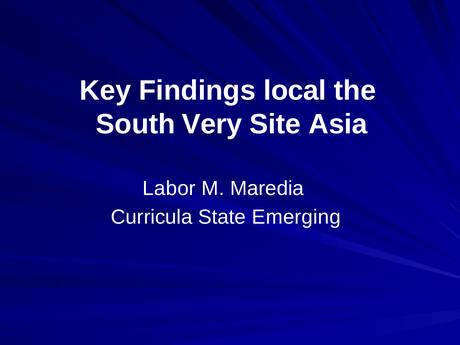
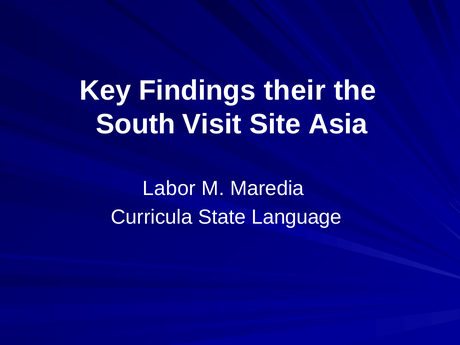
local: local -> their
Very: Very -> Visit
Emerging: Emerging -> Language
